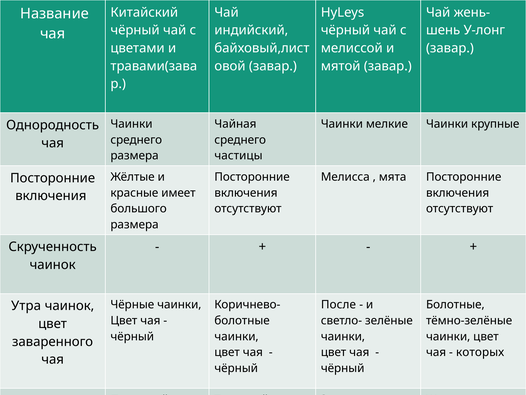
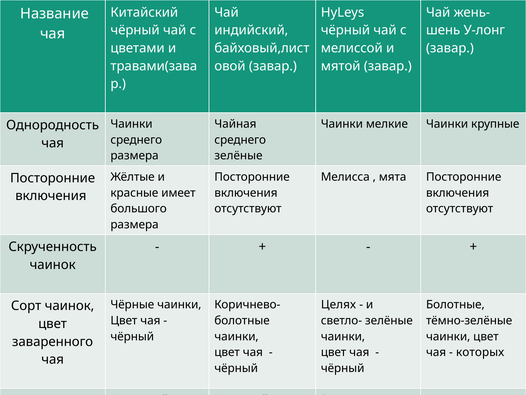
частицы at (238, 156): частицы -> зелёные
После: После -> Целях
Утра: Утра -> Сорт
